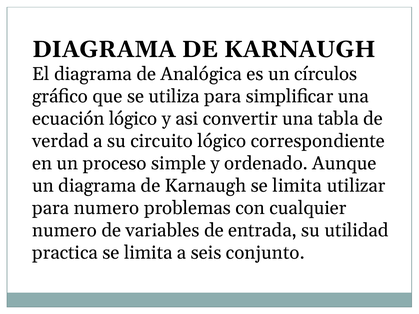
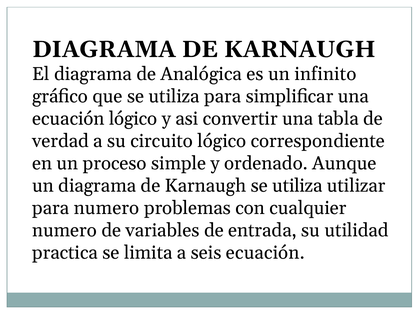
círculos: círculos -> infinito
Karnaugh se limita: limita -> utiliza
seis conjunto: conjunto -> ecuación
